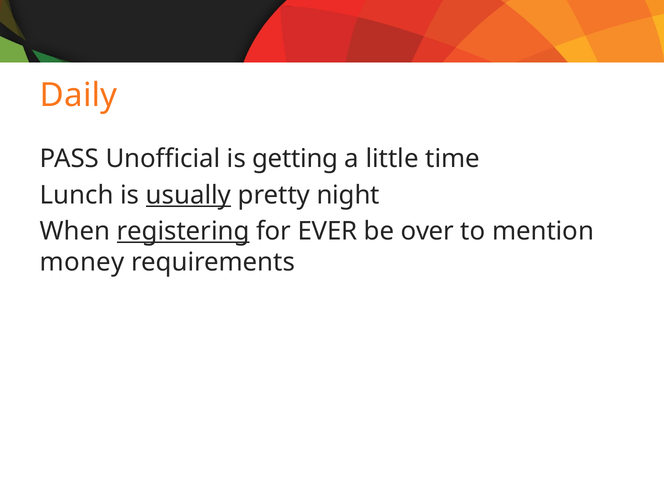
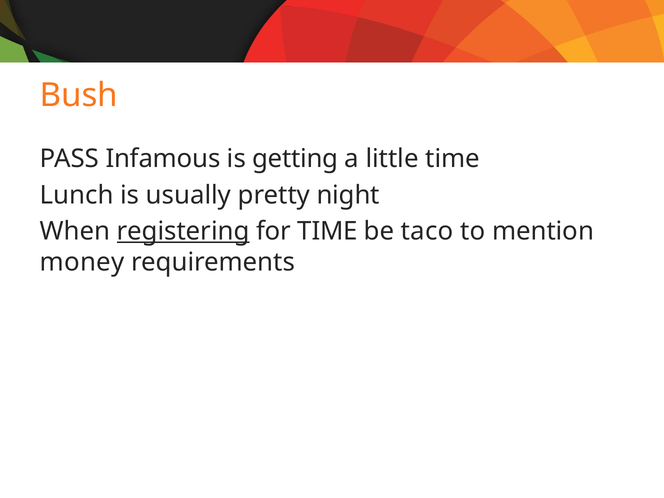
Daily: Daily -> Bush
Unofficial: Unofficial -> Infamous
usually underline: present -> none
for EVER: EVER -> TIME
over: over -> taco
